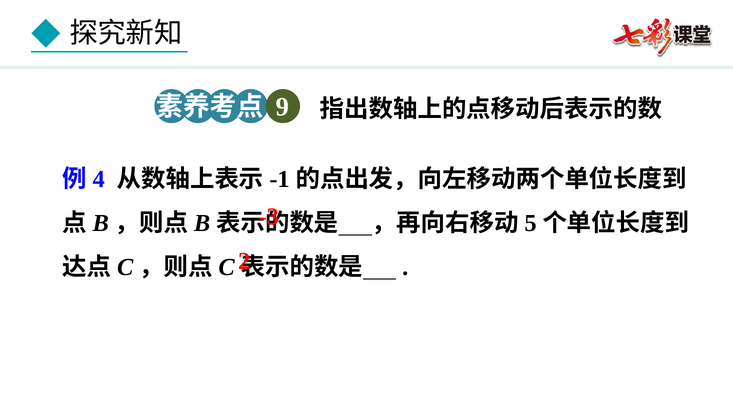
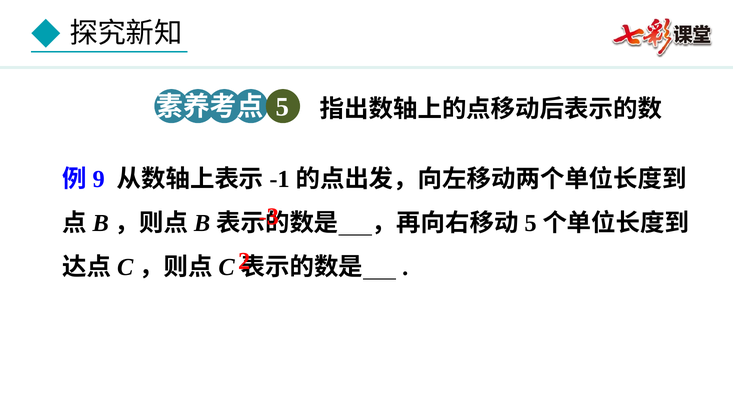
9 at (283, 107): 9 -> 5
4: 4 -> 9
